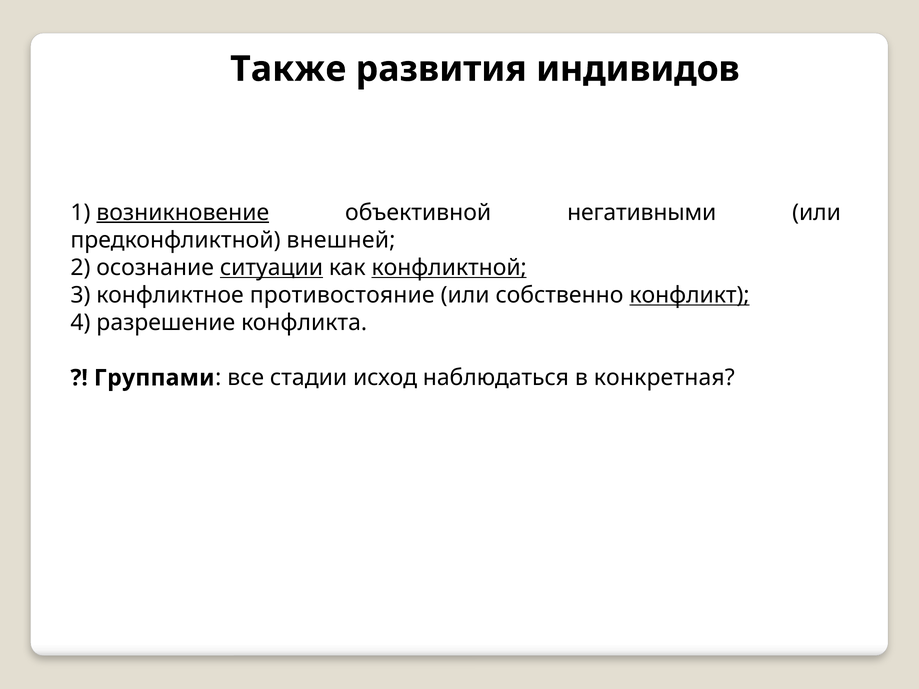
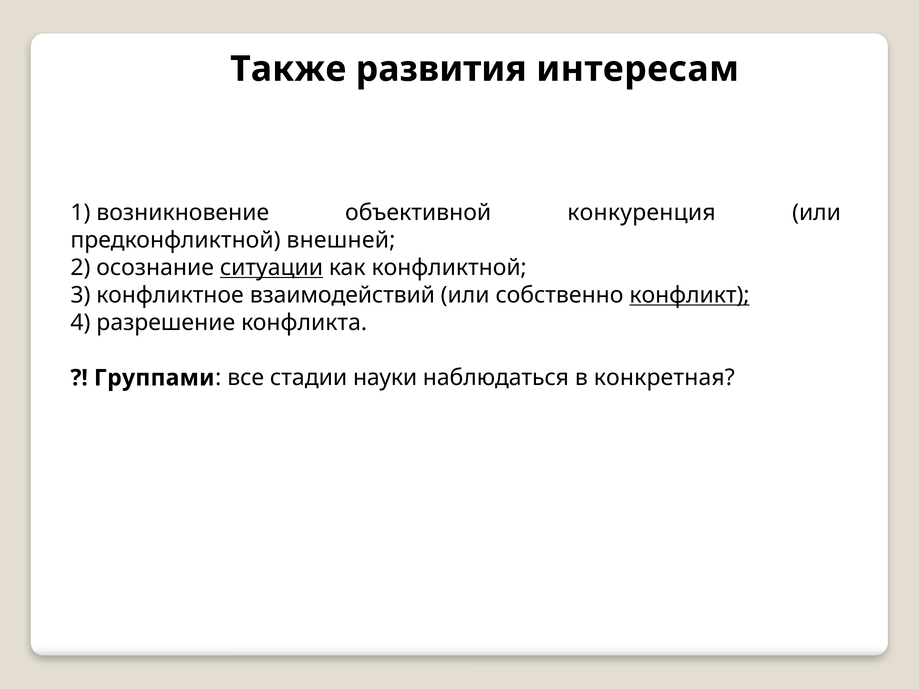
индивидов: индивидов -> интересам
возникновение underline: present -> none
негативными: негативными -> конкуренция
конфликтной underline: present -> none
противостояние: противостояние -> взаимодействий
исход: исход -> науки
